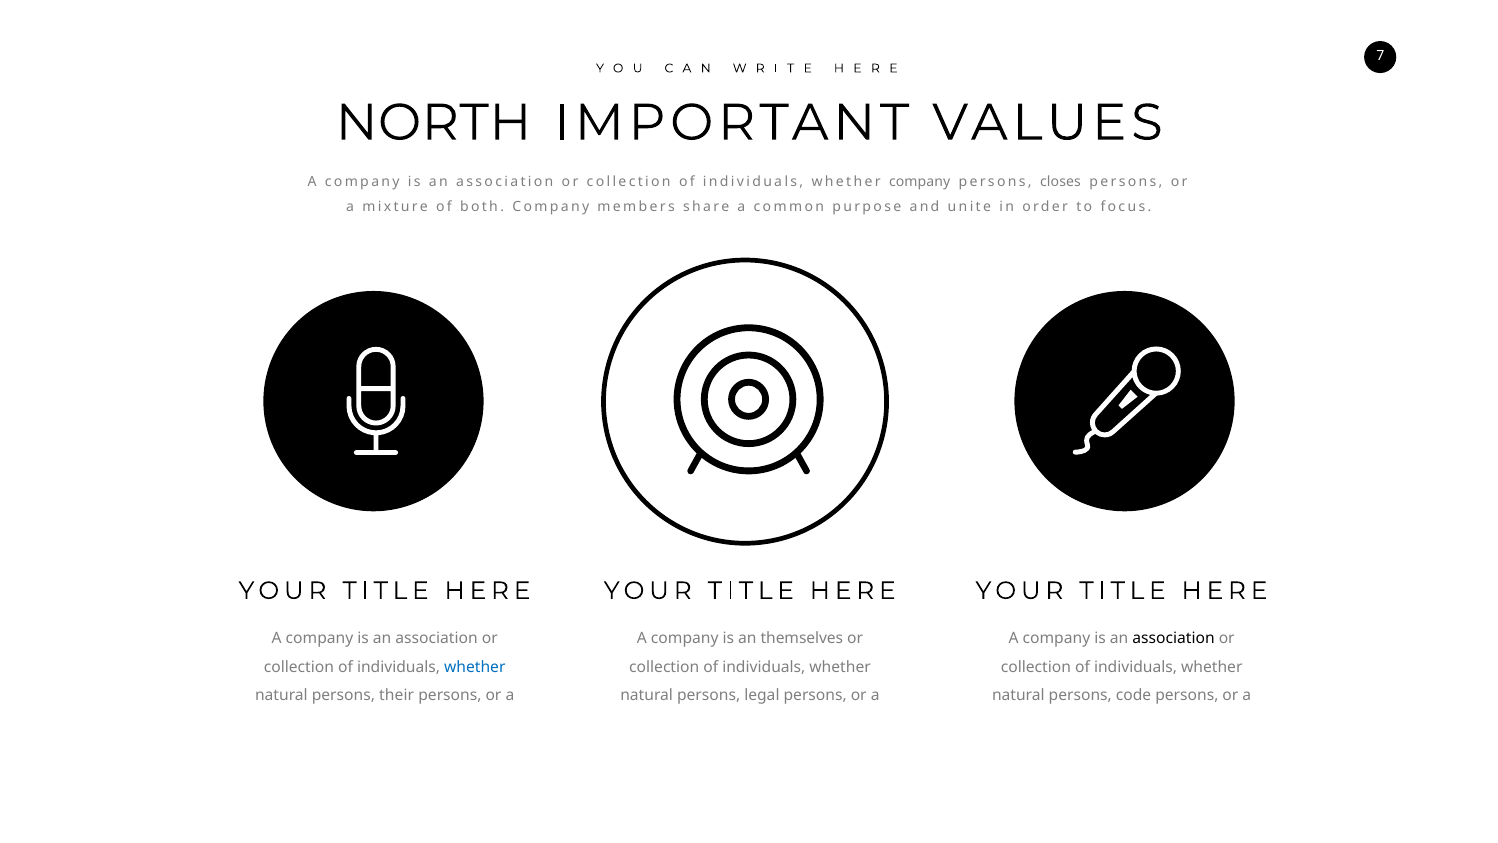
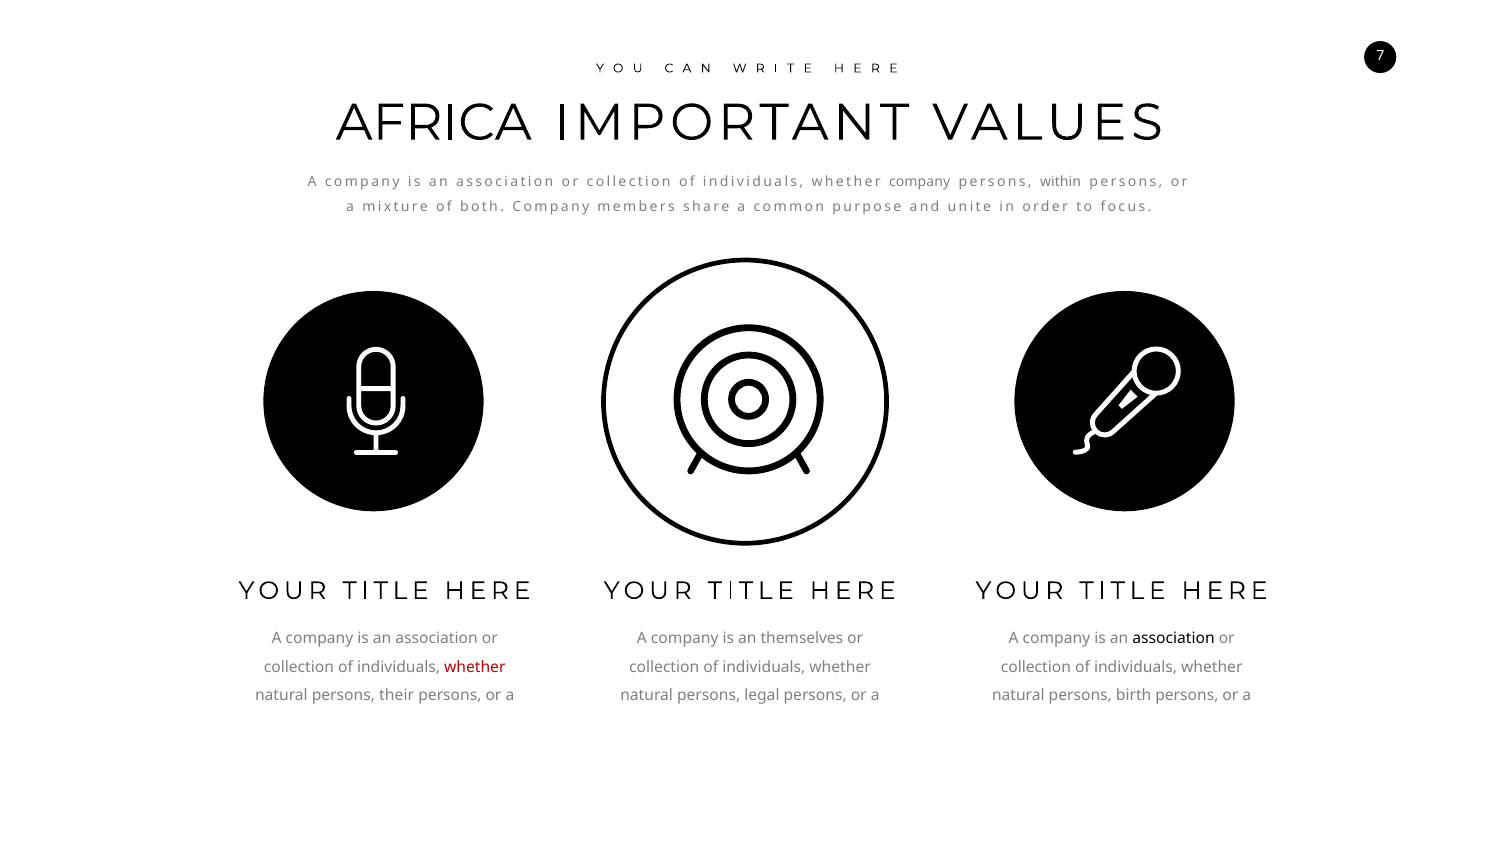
NORTH: NORTH -> AFRICA
closes: closes -> within
whether at (475, 667) colour: blue -> red
code: code -> birth
